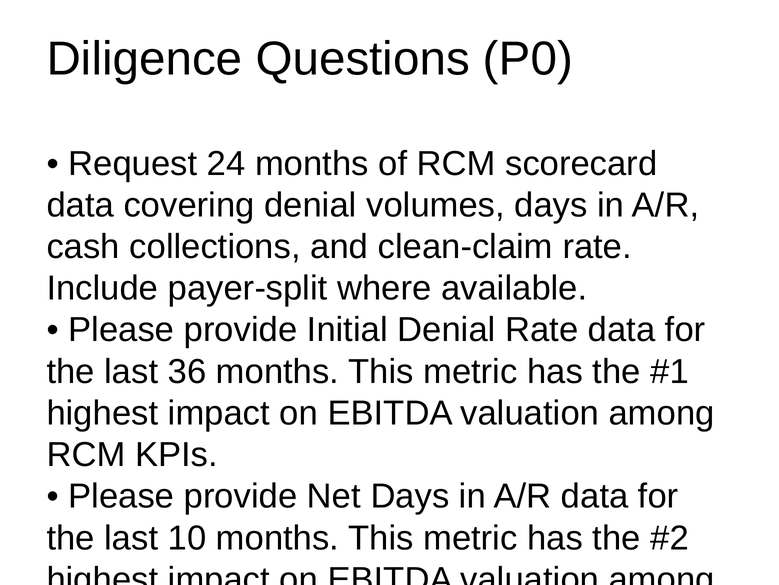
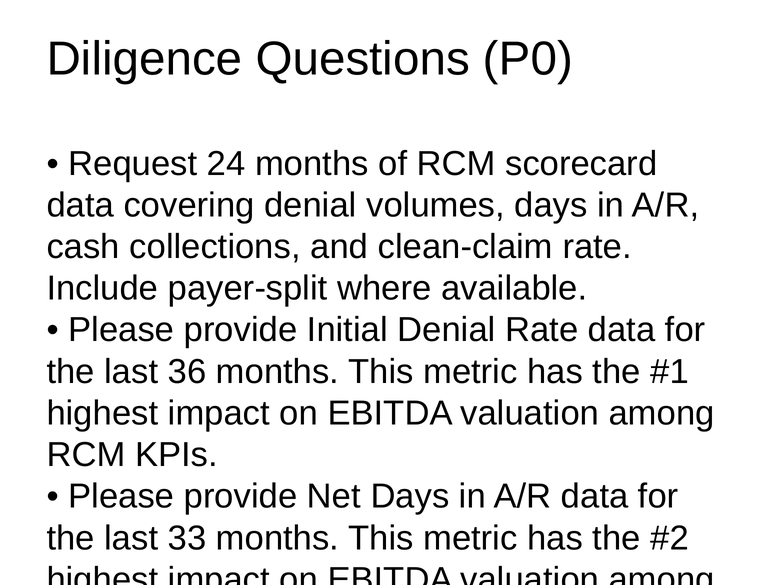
10: 10 -> 33
